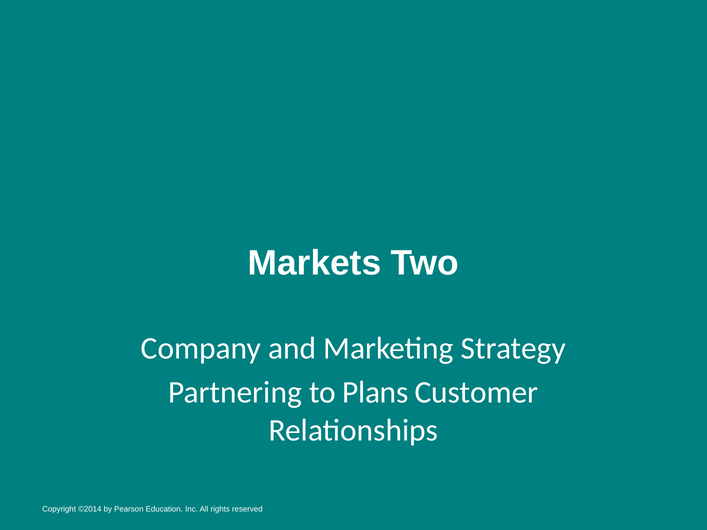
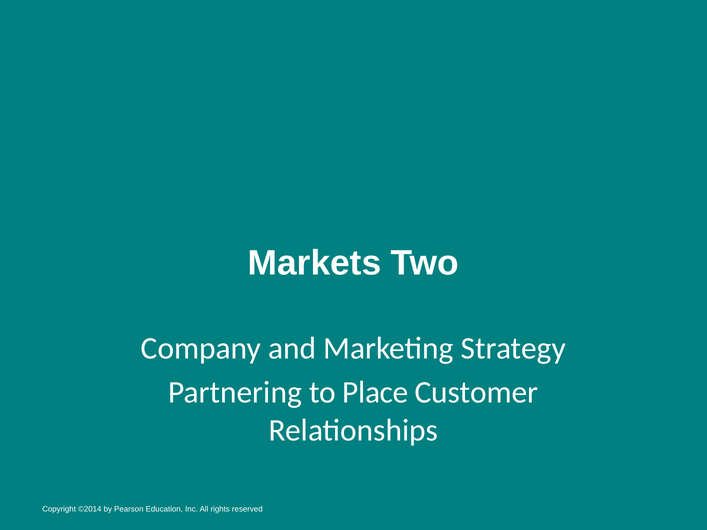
Plans: Plans -> Place
